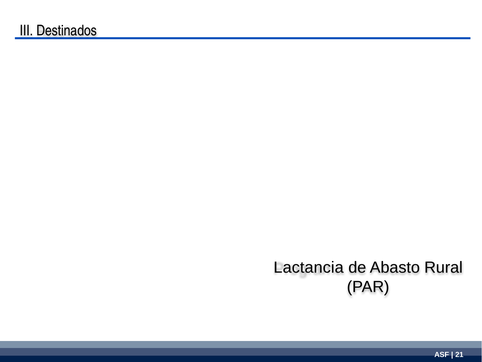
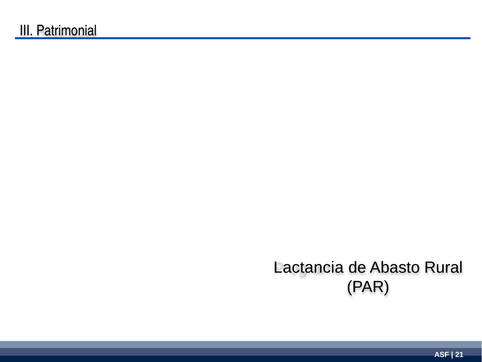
Destinados: Destinados -> Patrimonial
